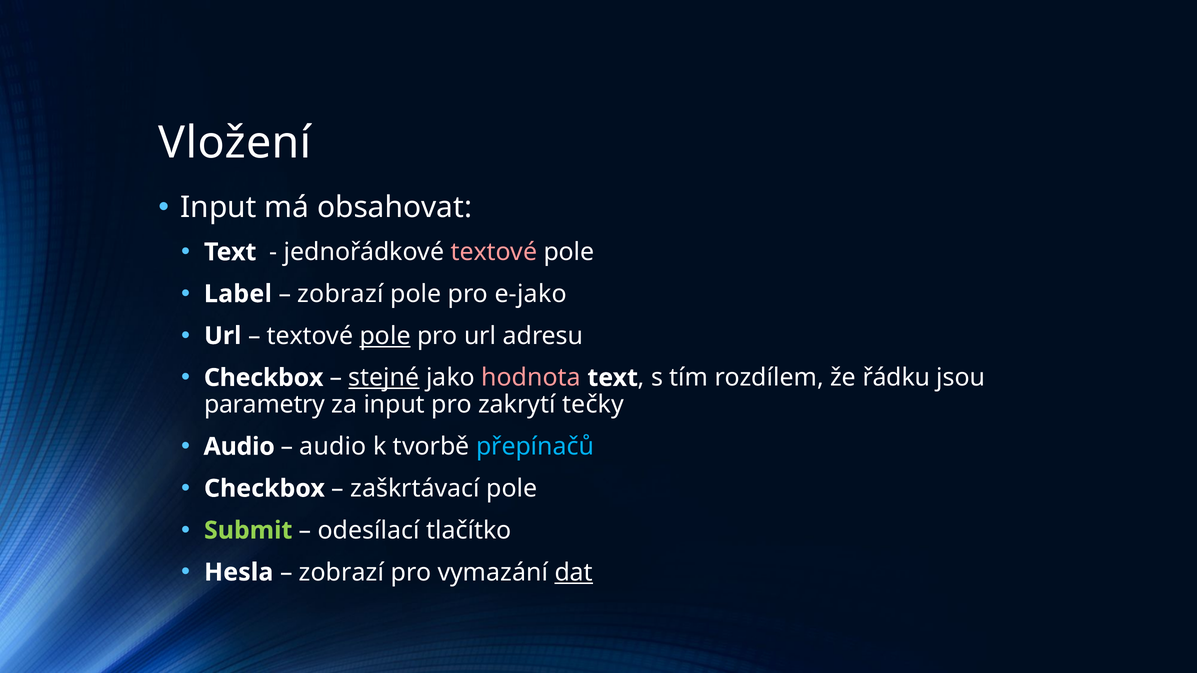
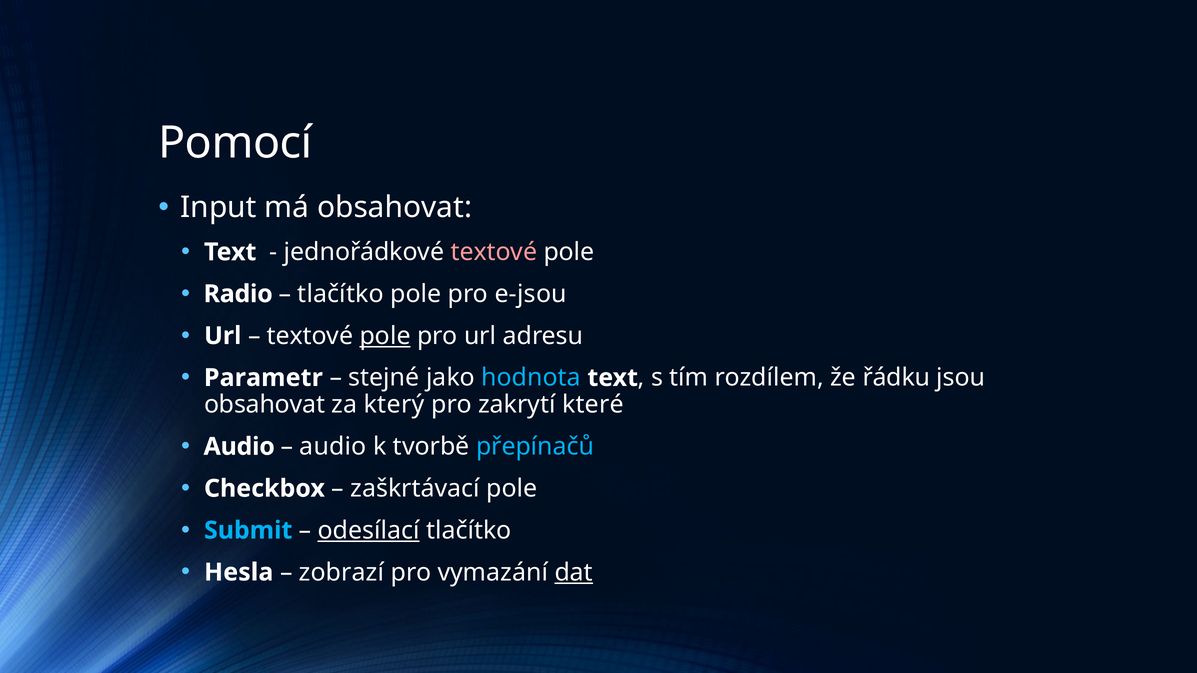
Vložení: Vložení -> Pomocí
Label: Label -> Radio
zobrazí at (341, 294): zobrazí -> tlačítko
e-jako: e-jako -> e-jsou
Checkbox at (264, 378): Checkbox -> Parametr
stejné underline: present -> none
hodnota colour: pink -> light blue
parametry at (265, 405): parametry -> obsahovat
za input: input -> který
tečky: tečky -> které
Submit colour: light green -> light blue
odesílací underline: none -> present
